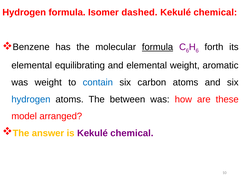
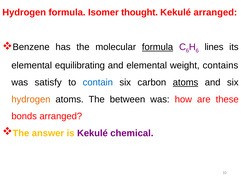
dashed: dashed -> thought
chemical at (215, 12): chemical -> arranged
forth: forth -> lines
aromatic: aromatic -> contains
was weight: weight -> satisfy
atoms at (186, 82) underline: none -> present
hydrogen at (31, 99) colour: blue -> orange
model: model -> bonds
